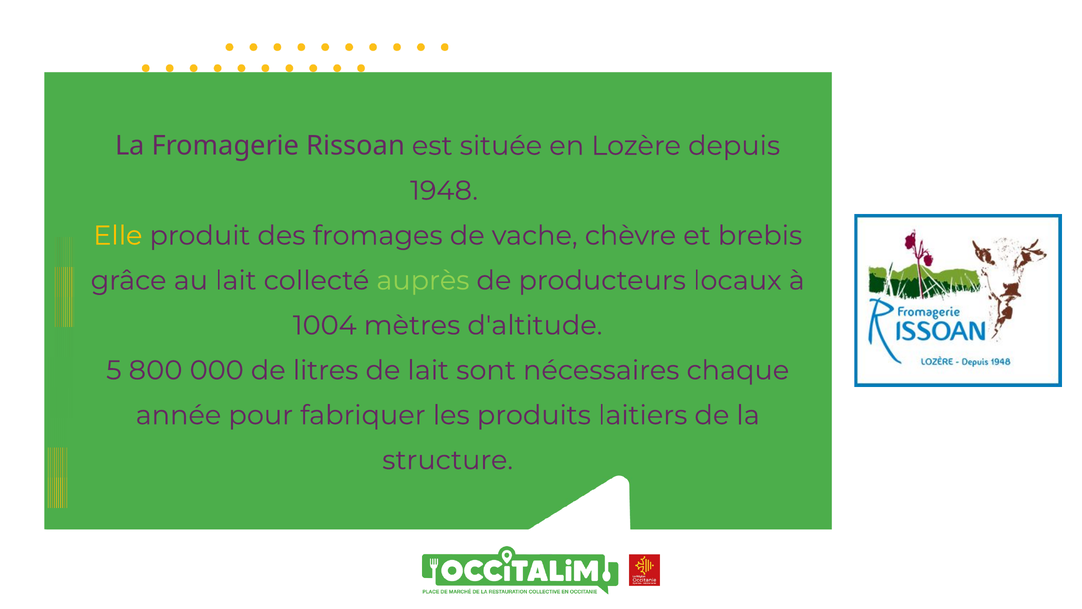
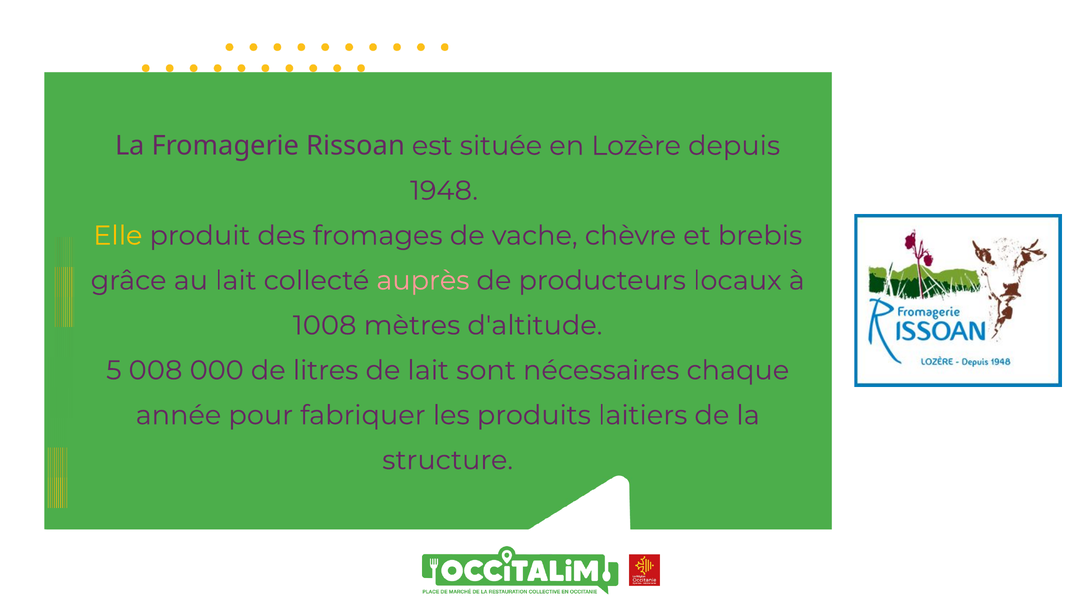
auprès colour: light green -> pink
1004: 1004 -> 1008
800: 800 -> 008
